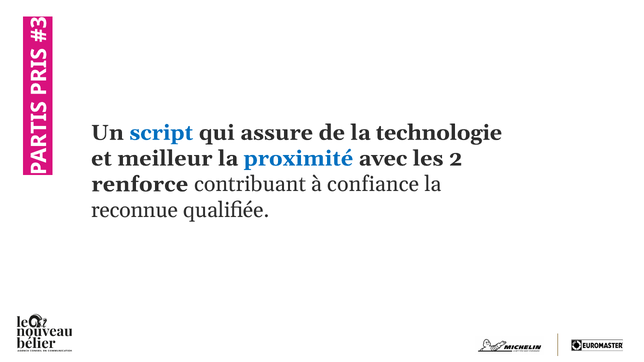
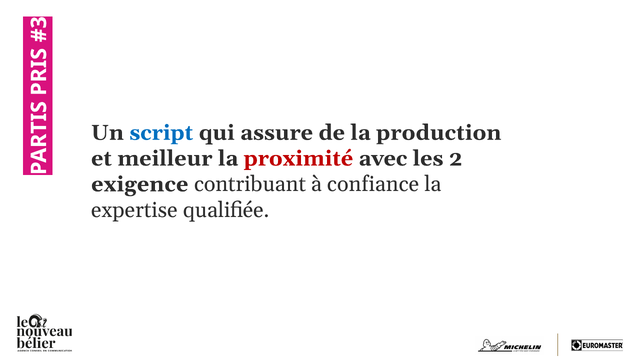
technologie: technologie -> production
proximité colour: blue -> red
renforce: renforce -> exigence
reconnue: reconnue -> expertise
